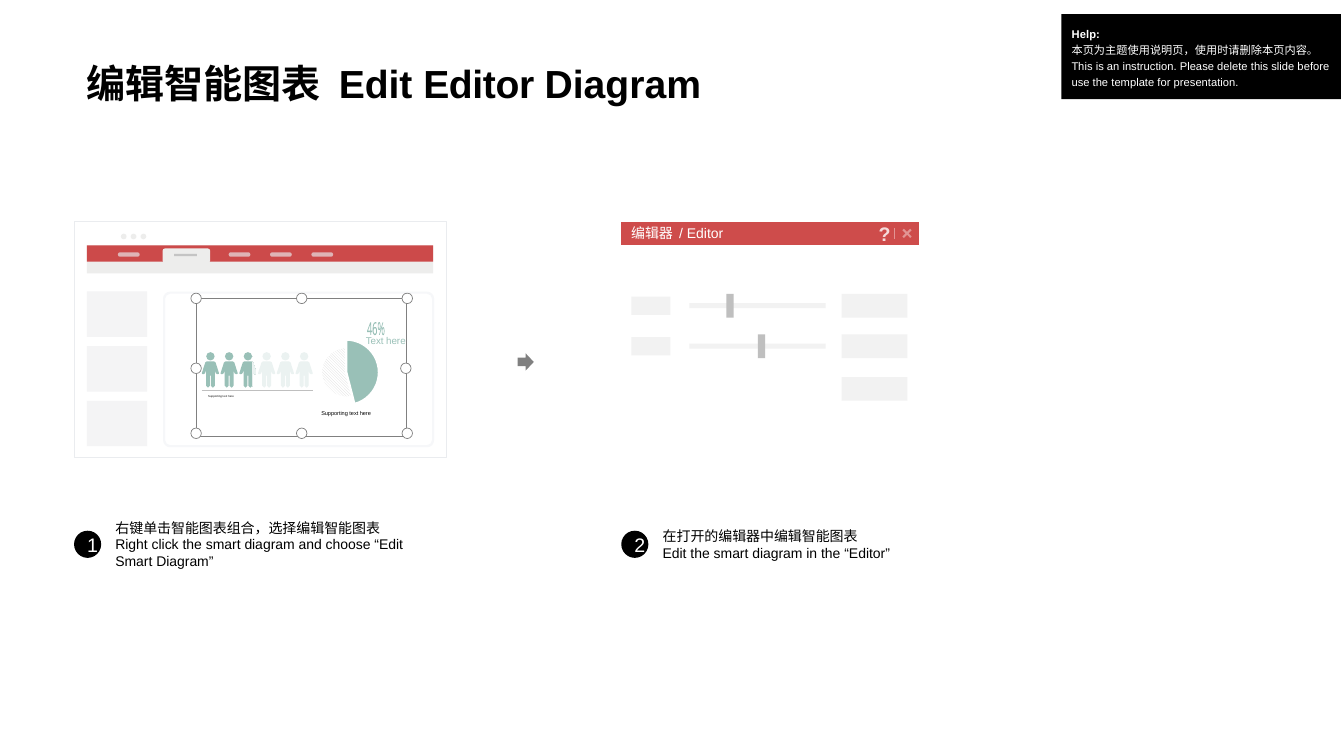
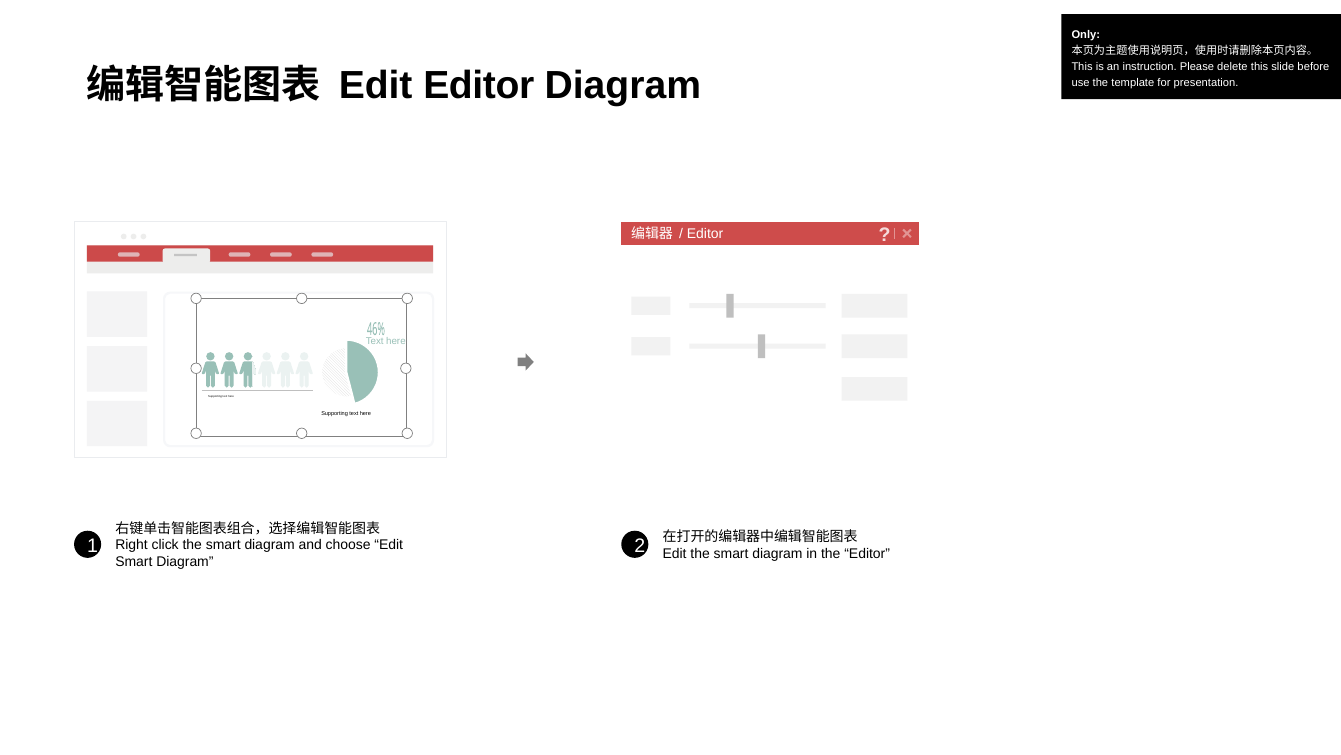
Help: Help -> Only
